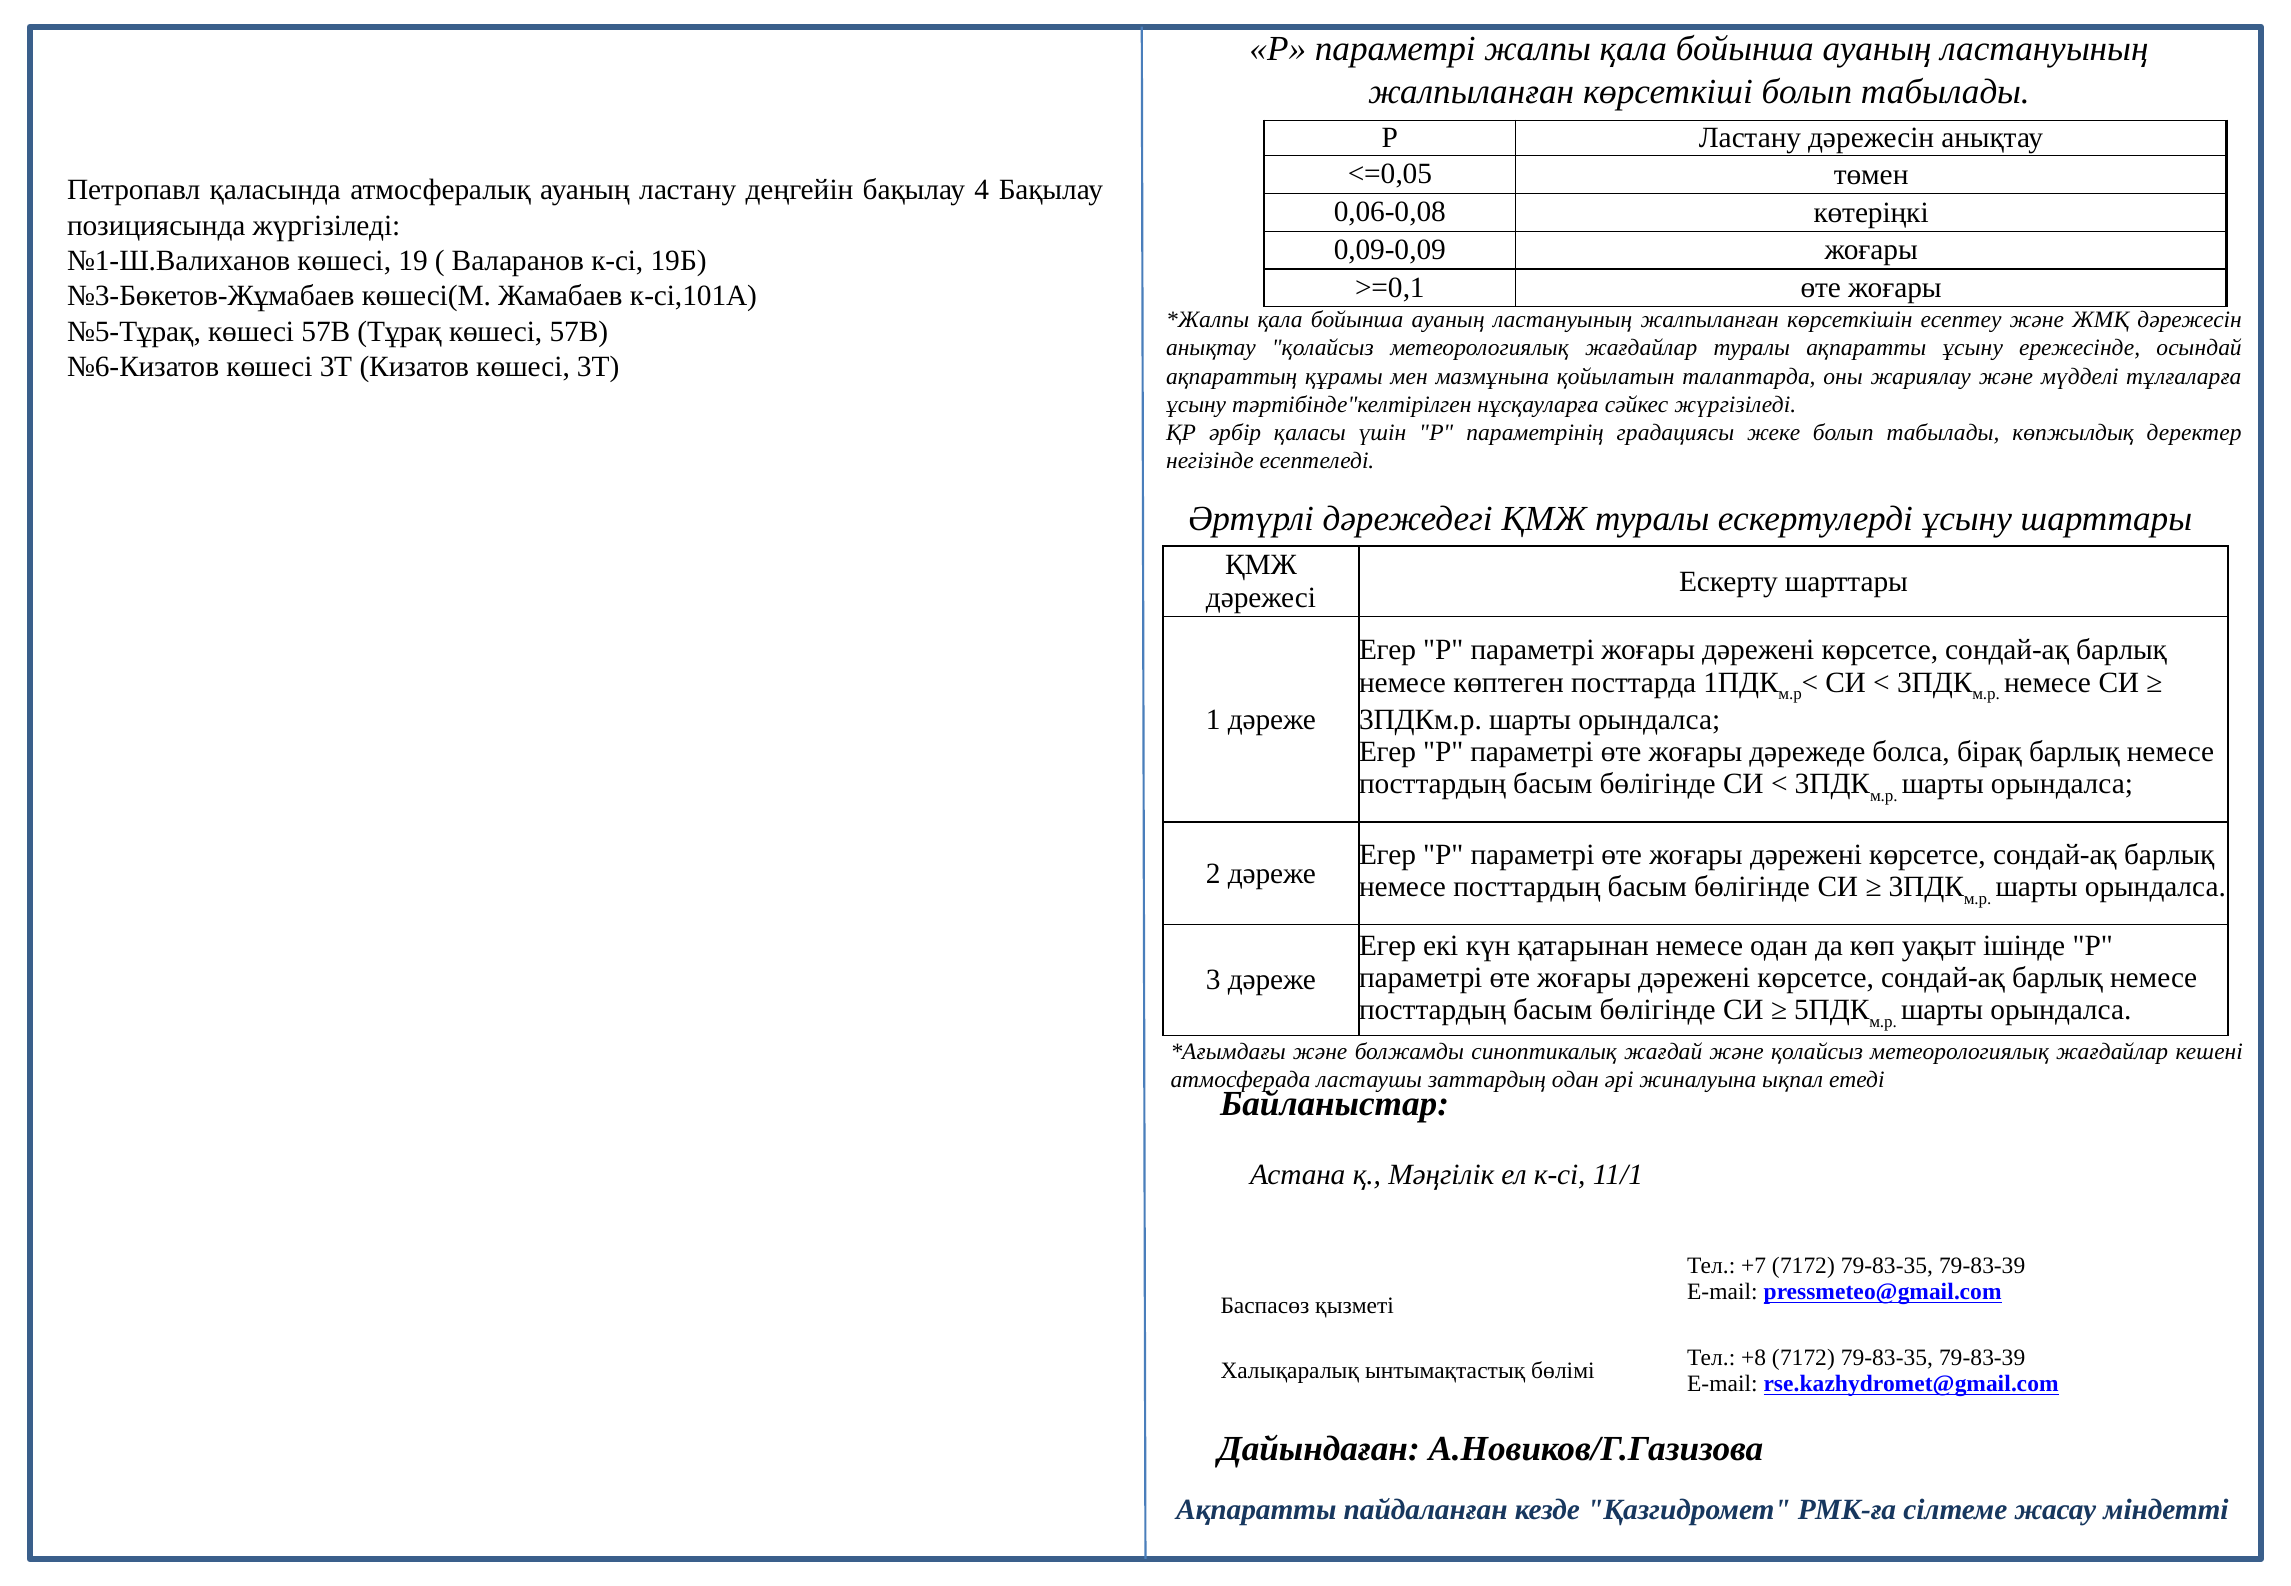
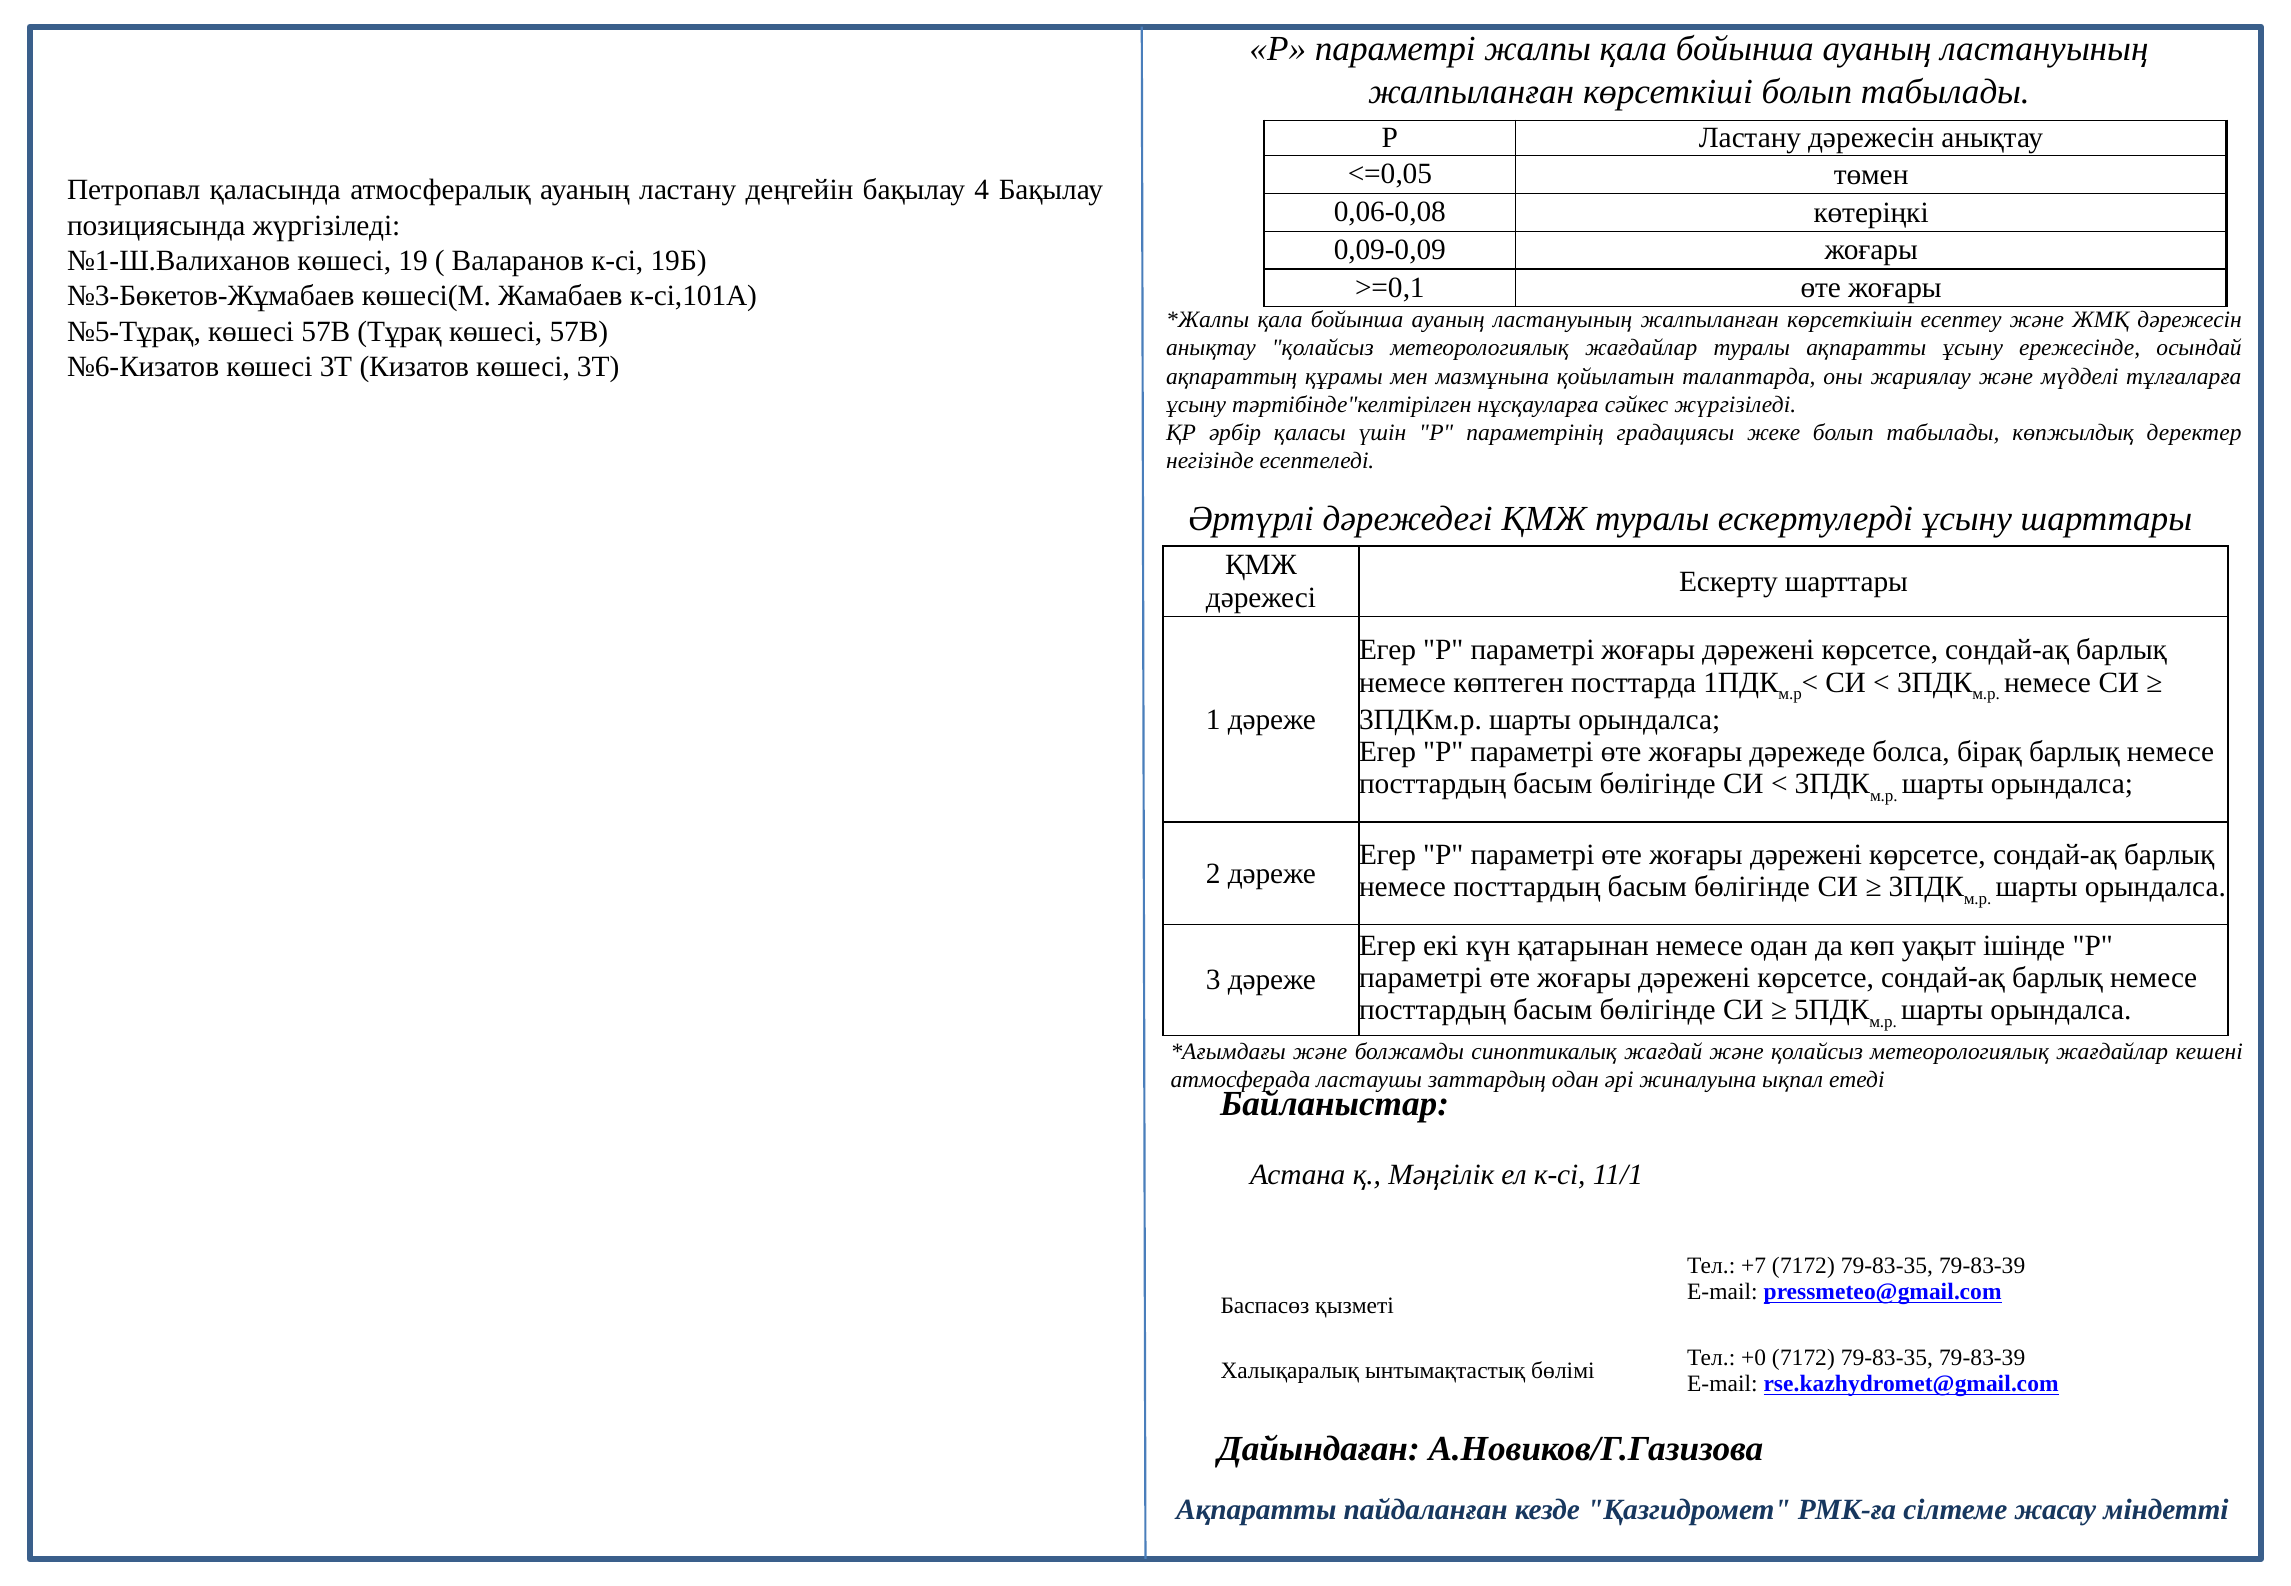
+8: +8 -> +0
